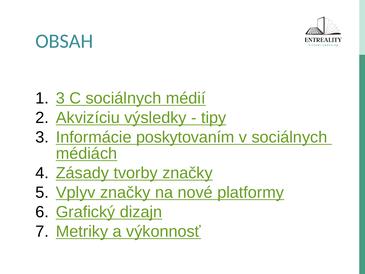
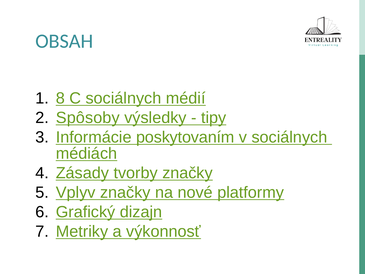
3 at (60, 98): 3 -> 8
Akvizíciu: Akvizíciu -> Spôsoby
